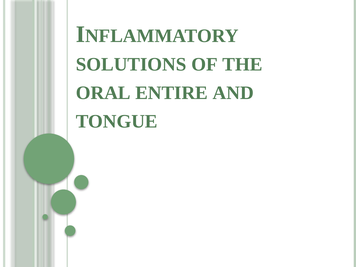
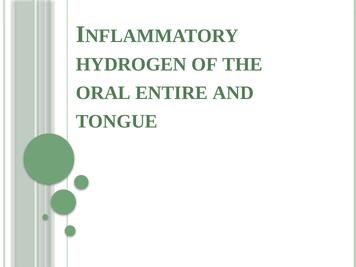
SOLUTIONS: SOLUTIONS -> HYDROGEN
